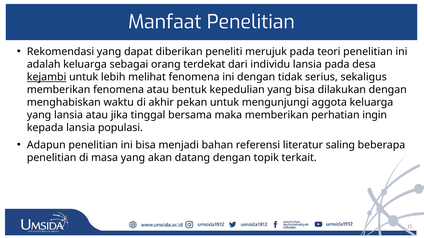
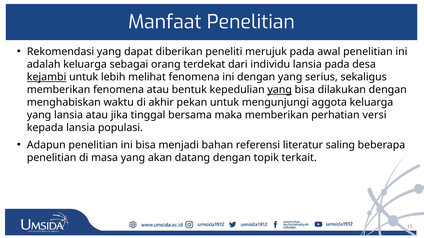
teori: teori -> awal
dengan tidak: tidak -> yang
yang at (280, 90) underline: none -> present
ingin: ingin -> versi
